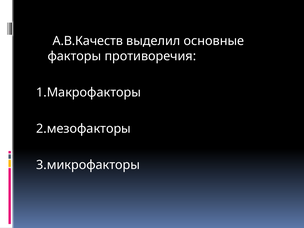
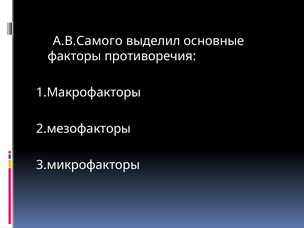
А.В.Качеств: А.В.Качеств -> А.В.Самого
